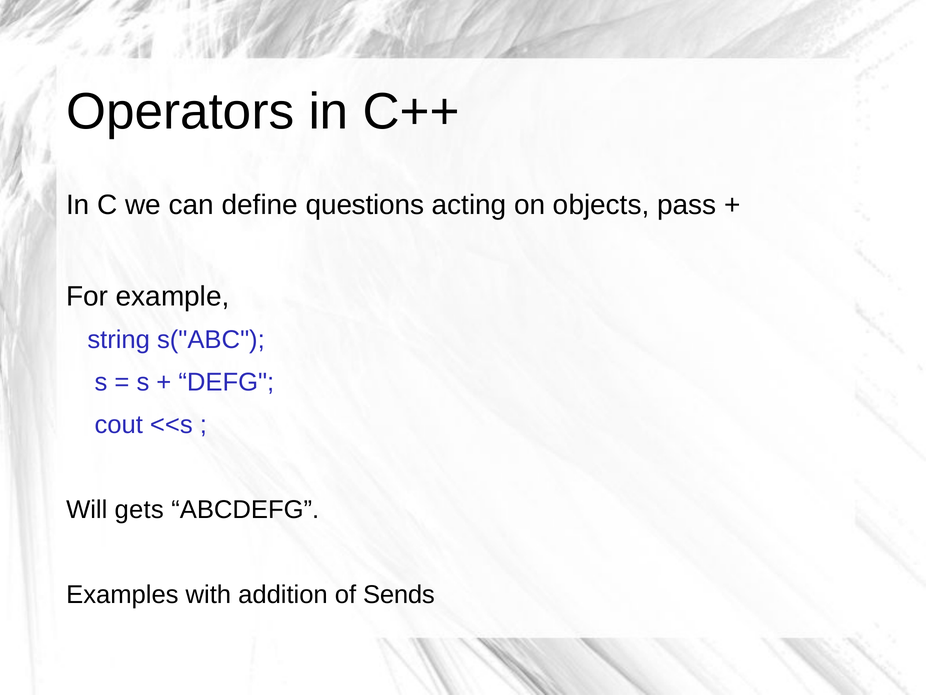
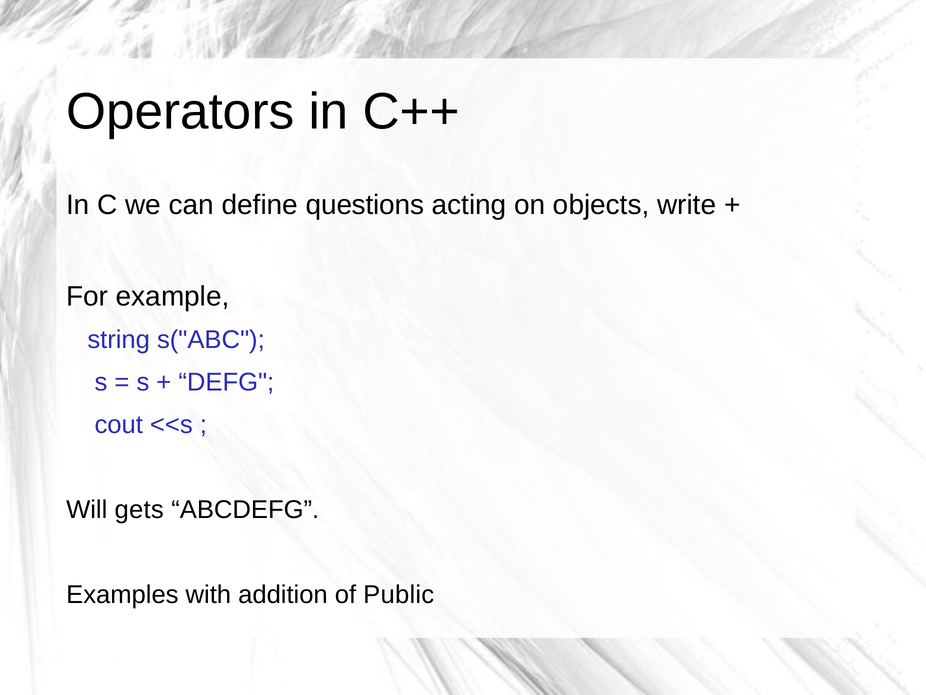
pass: pass -> write
Sends: Sends -> Public
